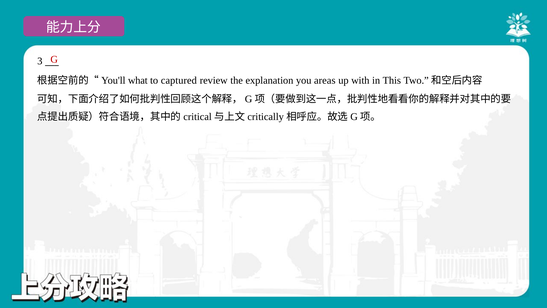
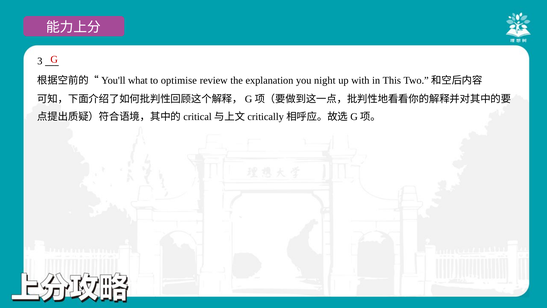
captured: captured -> optimise
areas: areas -> night
